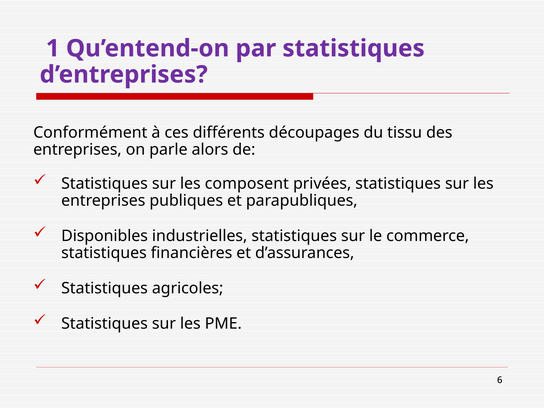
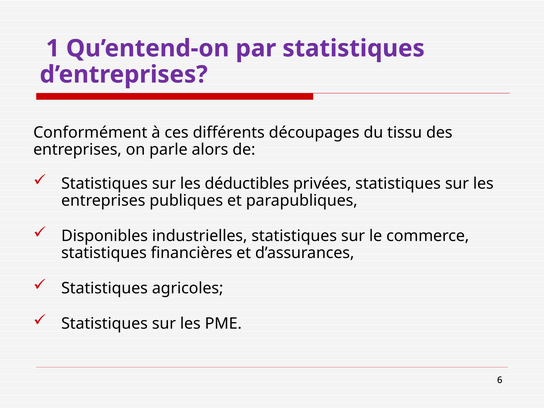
composent: composent -> déductibles
